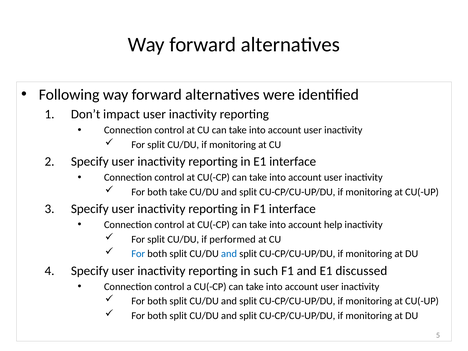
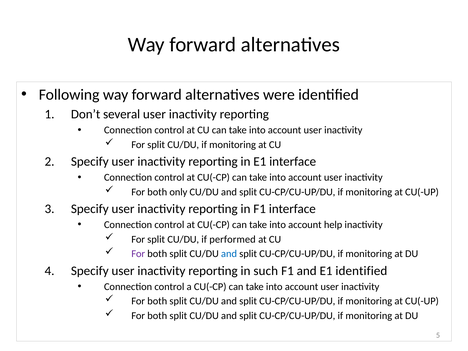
impact: impact -> several
both take: take -> only
For at (138, 254) colour: blue -> purple
E1 discussed: discussed -> identified
